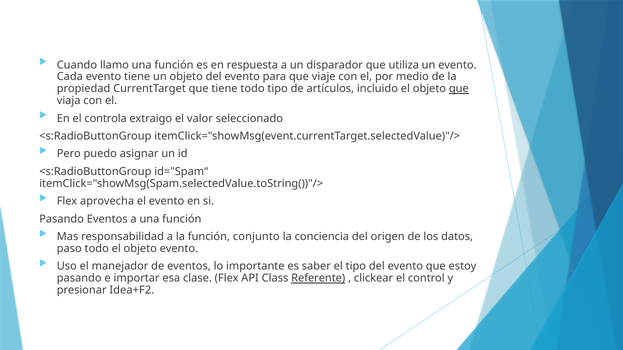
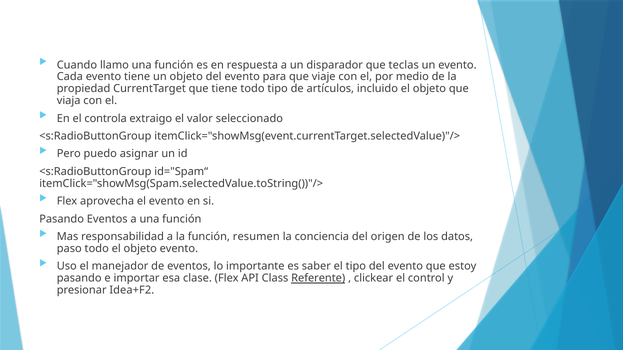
utiliza: utiliza -> teclas
que at (459, 89) underline: present -> none
conjunto: conjunto -> resumen
